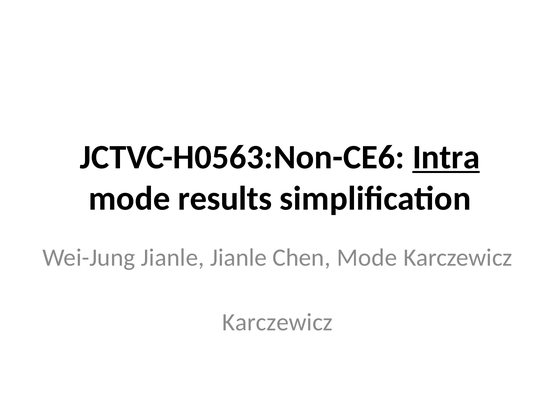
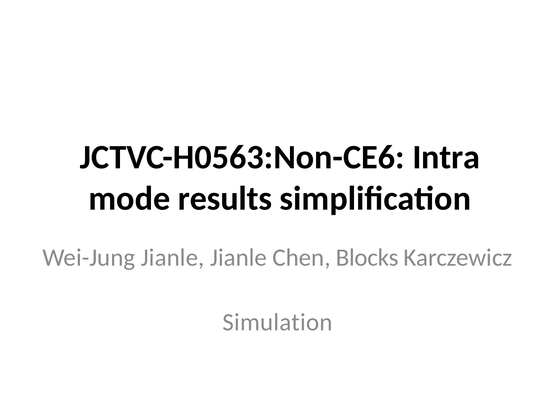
Intra underline: present -> none
Chen Mode: Mode -> Blocks
Karczewicz at (278, 322): Karczewicz -> Simulation
